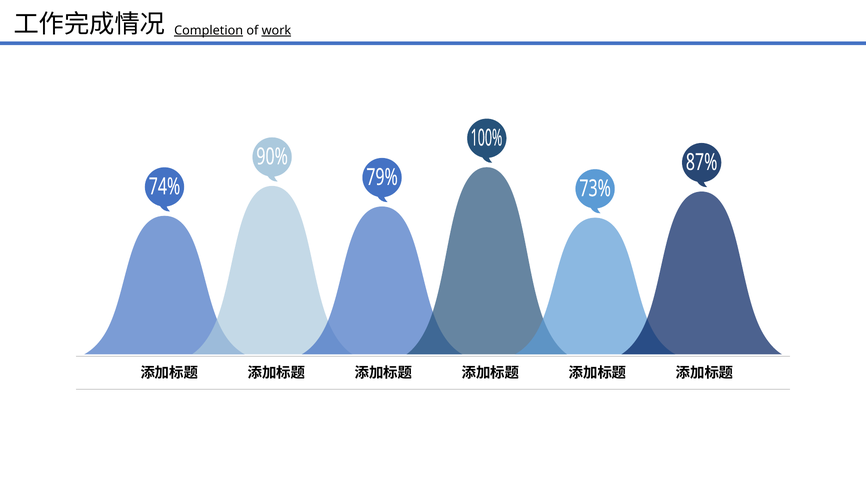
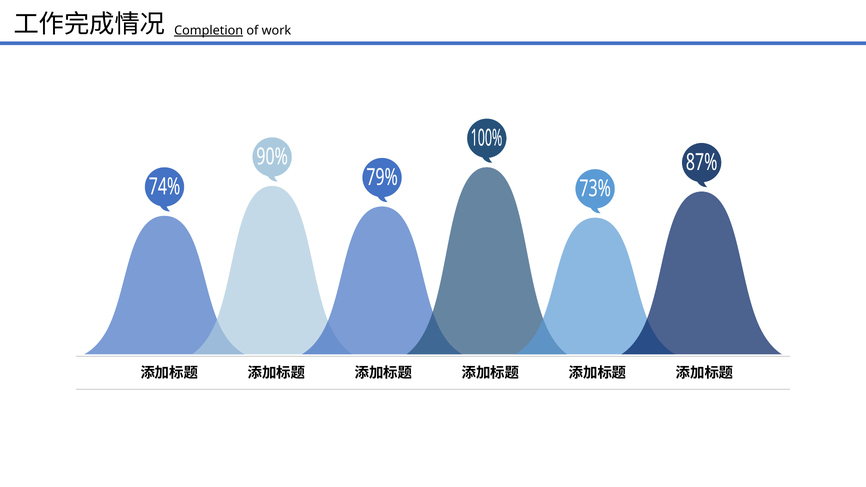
work underline: present -> none
